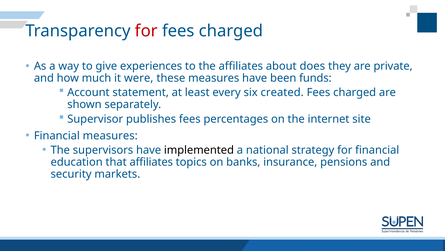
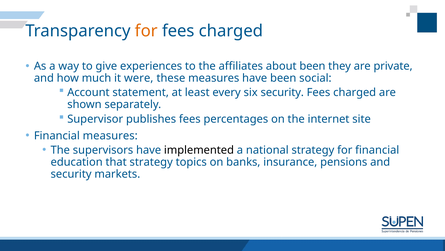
for at (146, 31) colour: red -> orange
about does: does -> been
funds: funds -> social
six created: created -> security
that affiliates: affiliates -> strategy
